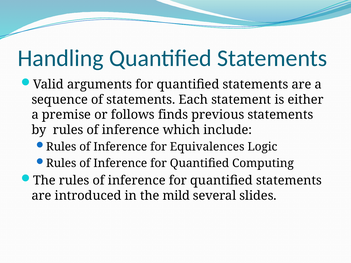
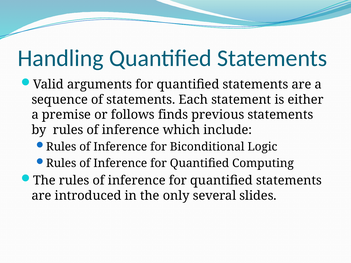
Equivalences: Equivalences -> Biconditional
mild: mild -> only
